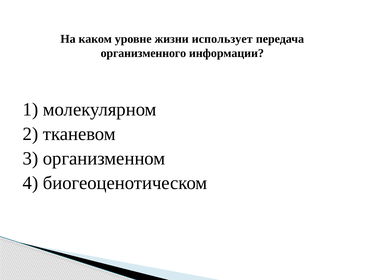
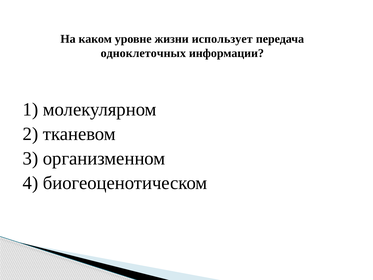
организменного: организменного -> одноклеточных
